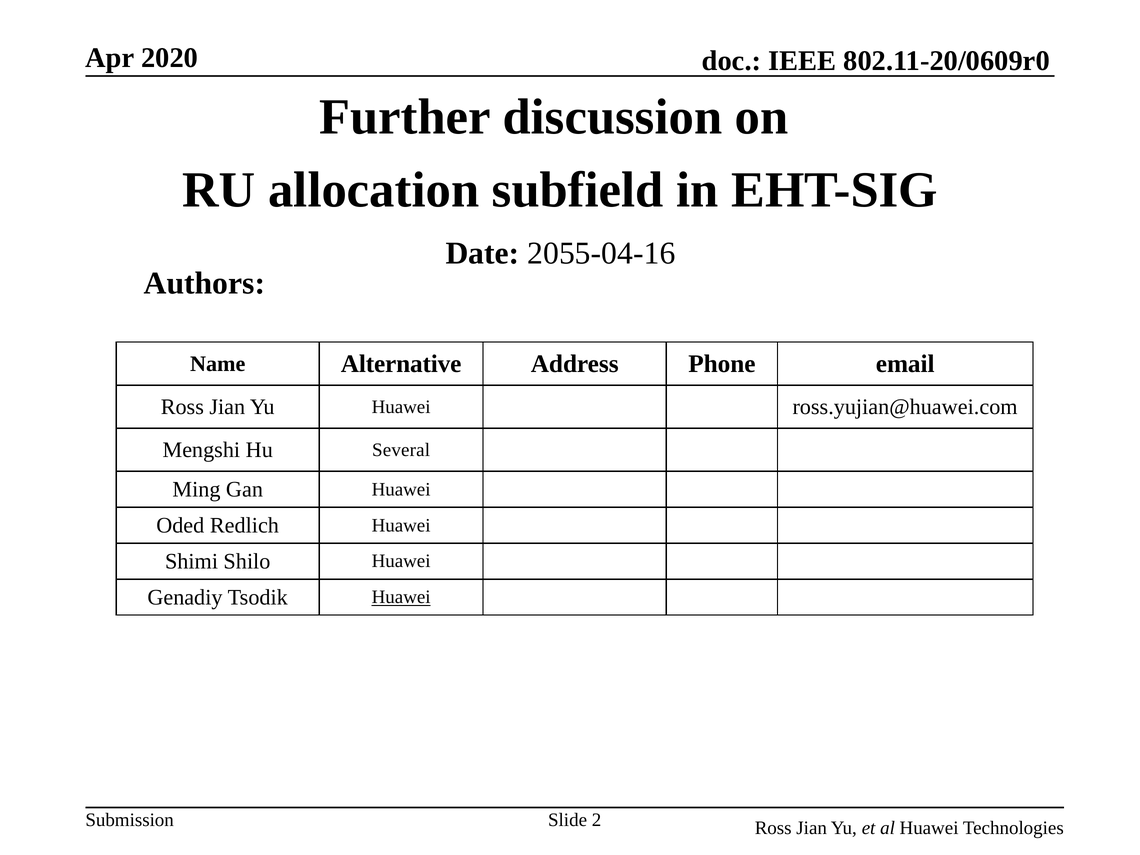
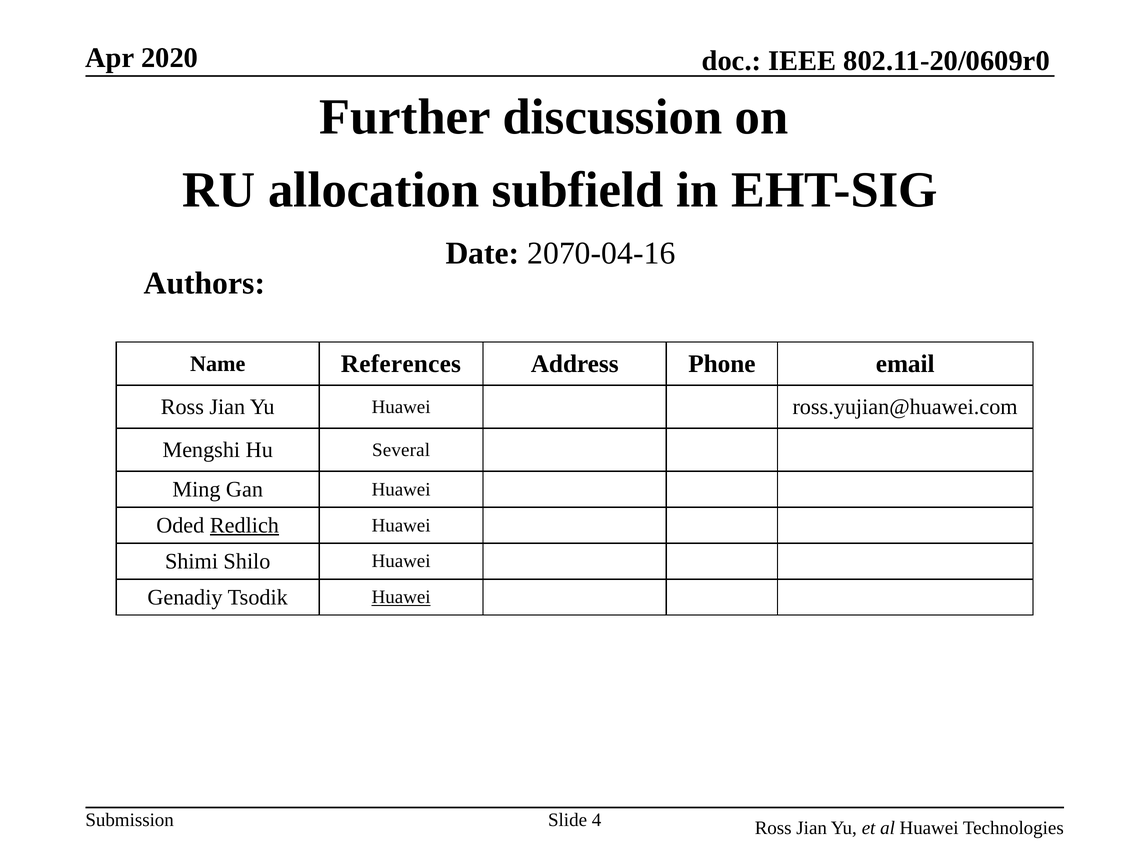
2055-04-16: 2055-04-16 -> 2070-04-16
Alternative: Alternative -> References
Redlich underline: none -> present
2: 2 -> 4
